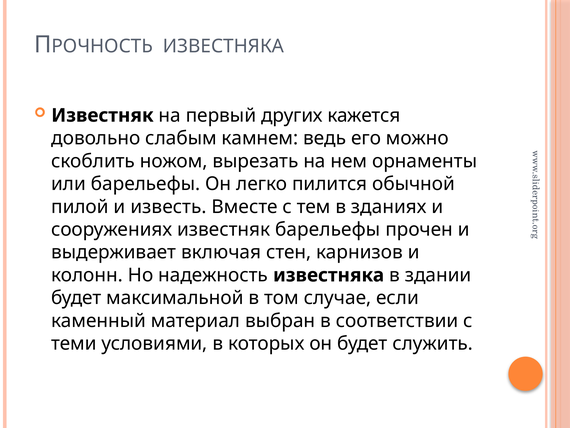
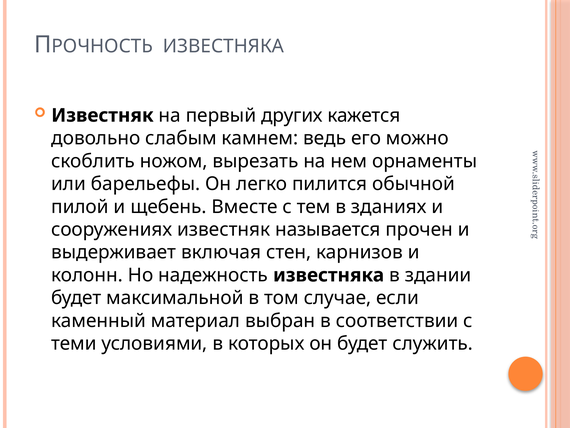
известь: известь -> щебень
известняк барельефы: барельефы -> называется
